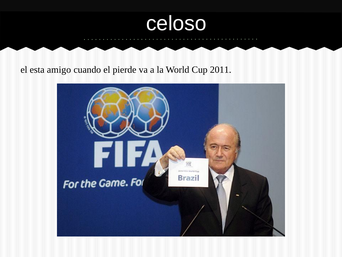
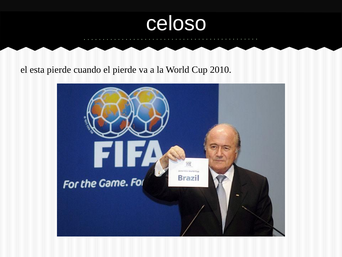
esta amigo: amigo -> pierde
2011: 2011 -> 2010
